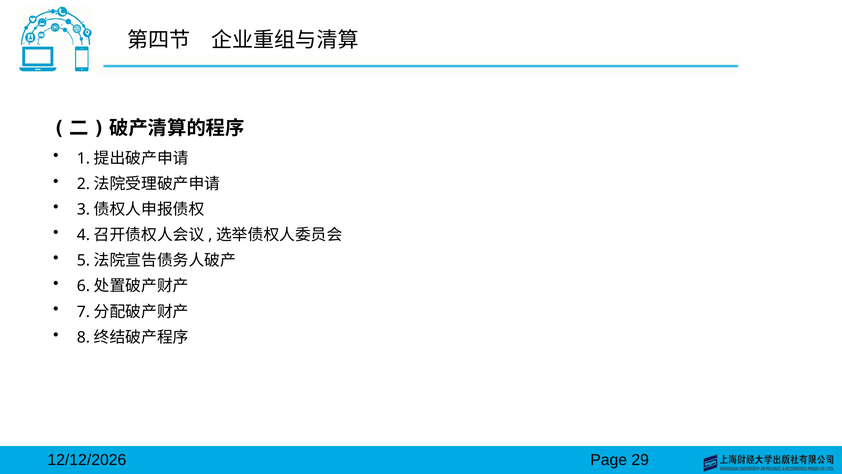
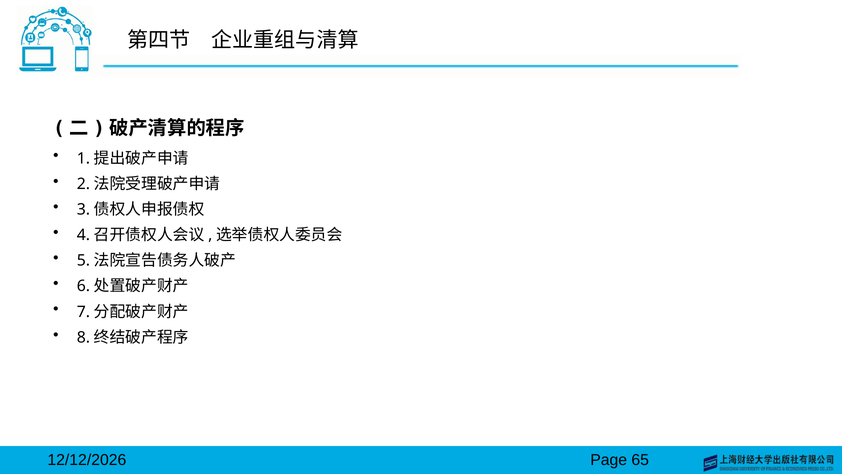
29: 29 -> 65
